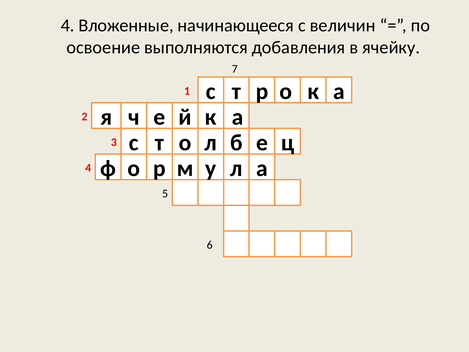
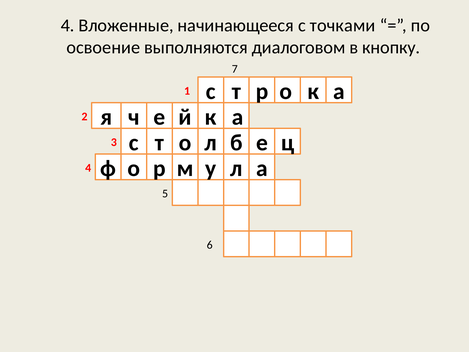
величин: величин -> точками
добавления: добавления -> диалоговом
ячейку: ячейку -> кнопку
